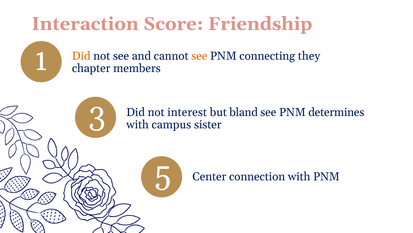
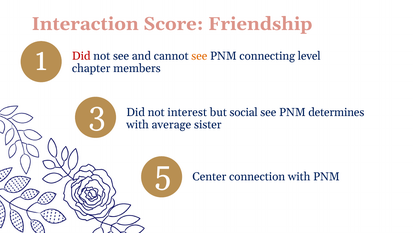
Did at (81, 56) colour: orange -> red
they: they -> level
bland: bland -> social
campus: campus -> average
